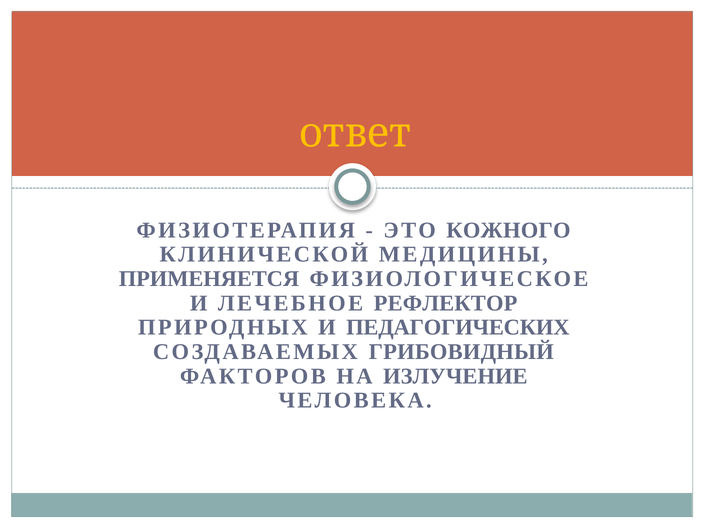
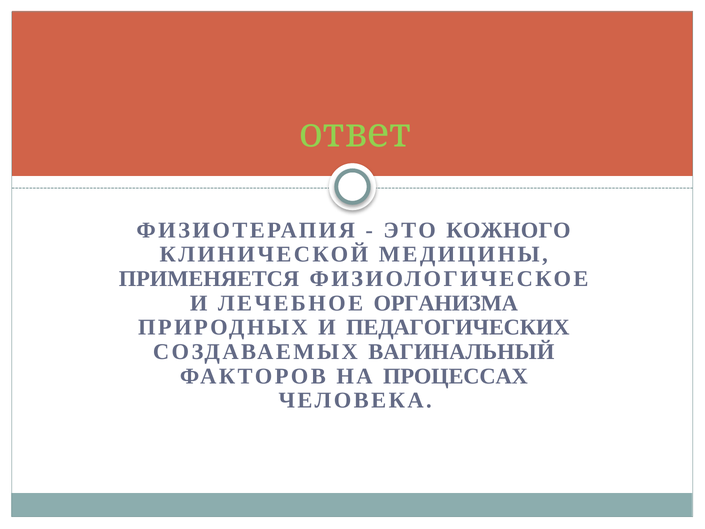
ответ colour: yellow -> light green
РЕФЛЕКТОР: РЕФЛЕКТОР -> ОРГАНИЗМА
ГРИБОВИДНЫЙ: ГРИБОВИДНЫЙ -> ВАГИНАЛЬНЫЙ
ИЗЛУЧЕНИЕ: ИЗЛУЧЕНИЕ -> ПРОЦЕССАХ
